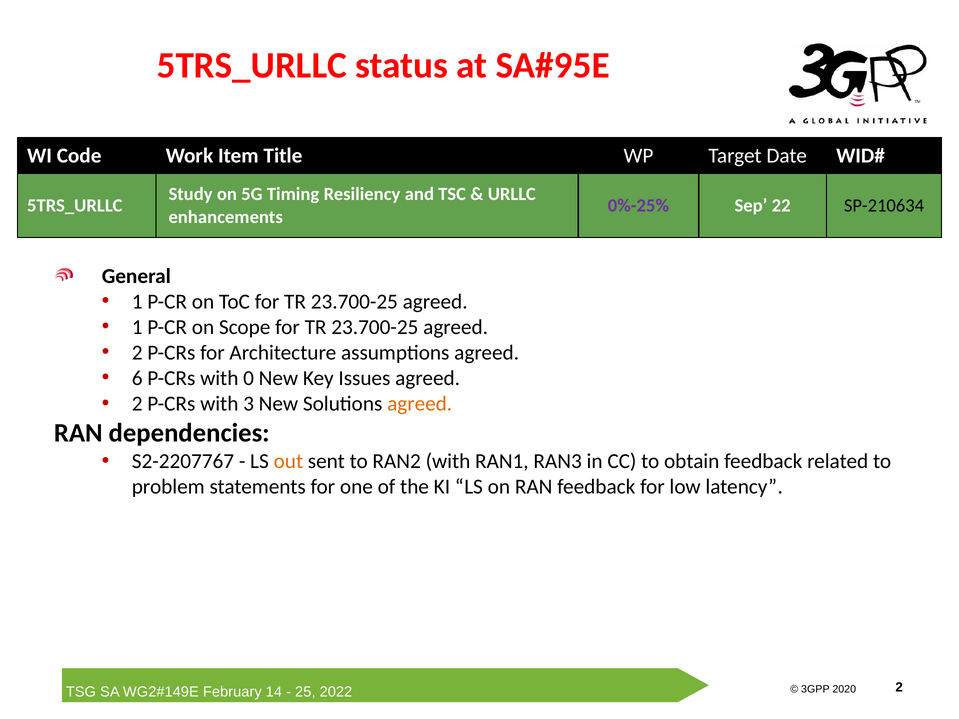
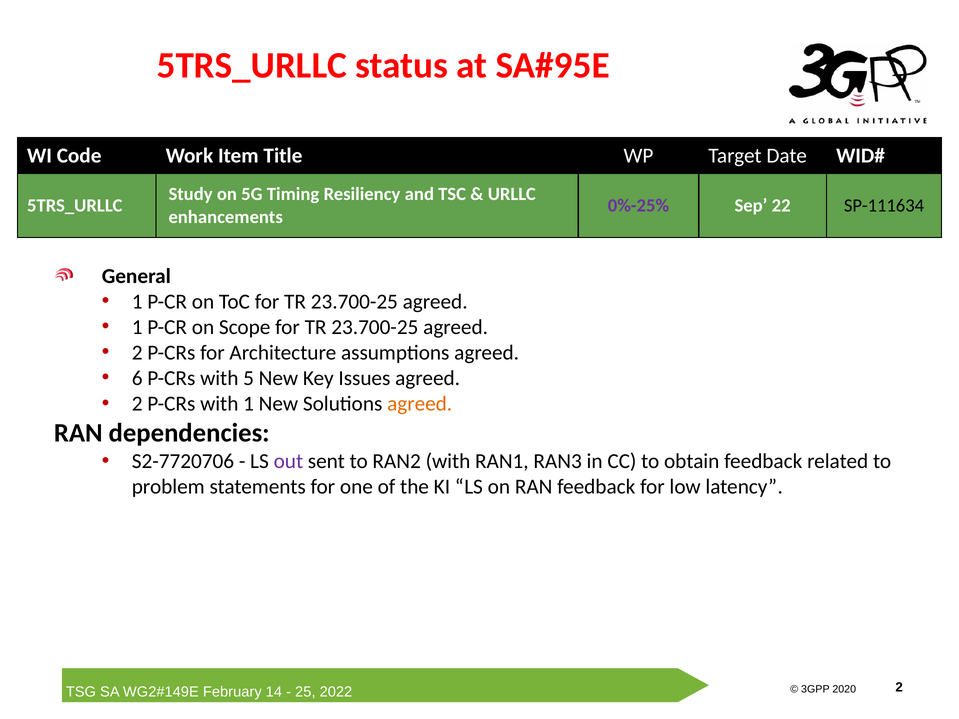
SP-210634: SP-210634 -> SP-111634
0: 0 -> 5
with 3: 3 -> 1
S2-2207767: S2-2207767 -> S2-7720706
out colour: orange -> purple
